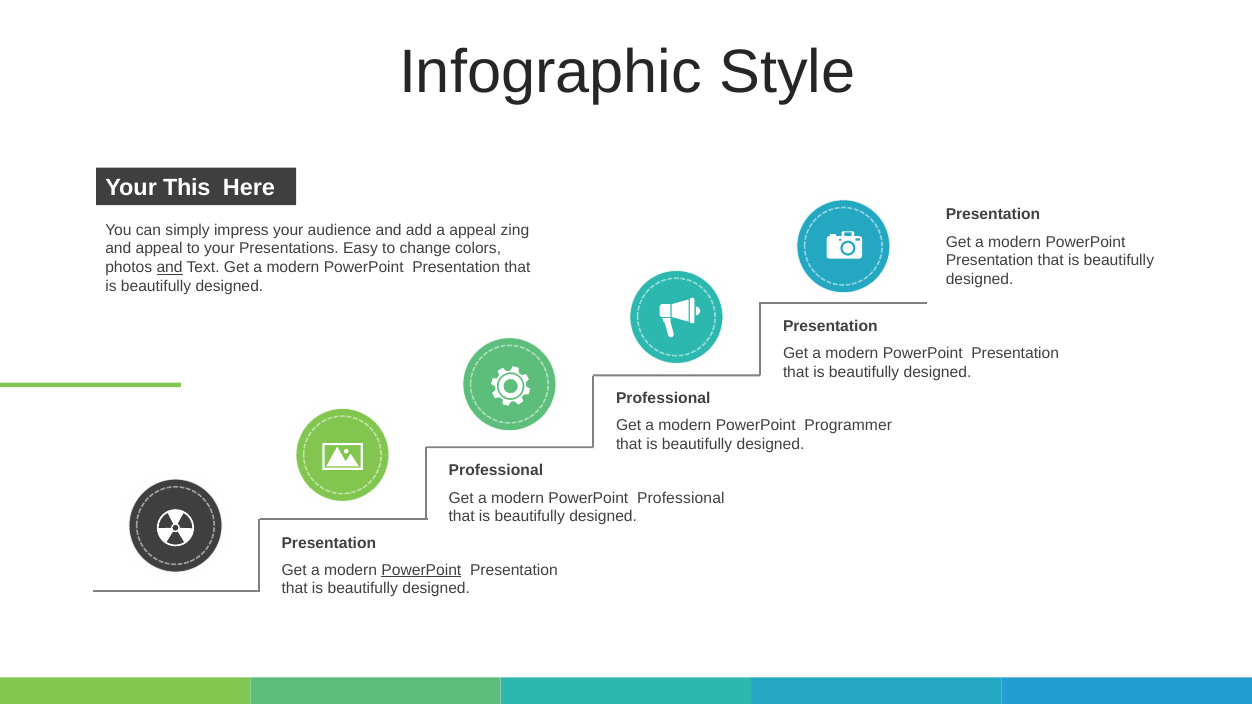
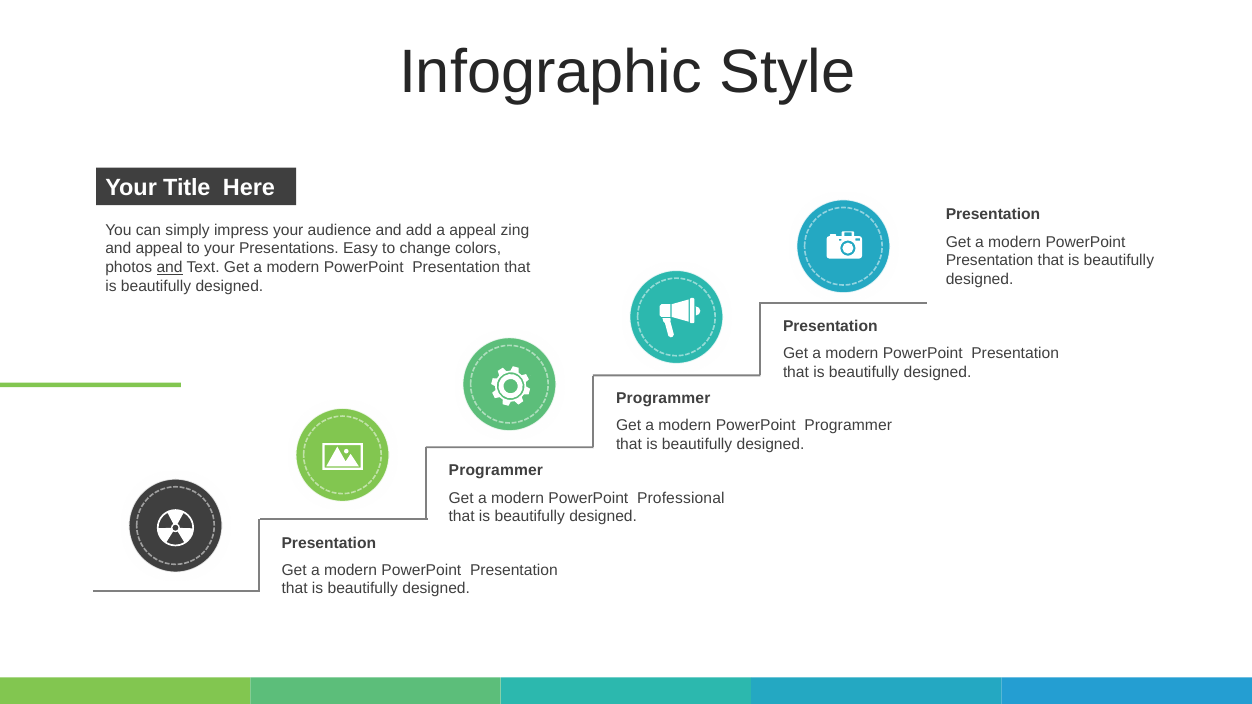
This: This -> Title
Professional at (663, 399): Professional -> Programmer
Professional at (496, 471): Professional -> Programmer
PowerPoint at (421, 570) underline: present -> none
